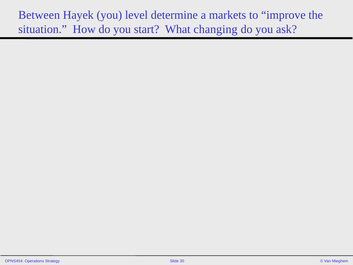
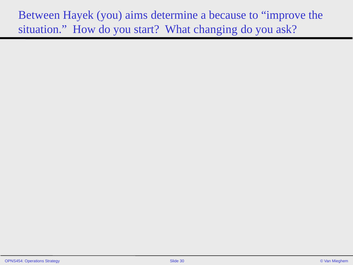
level: level -> aims
markets: markets -> because
